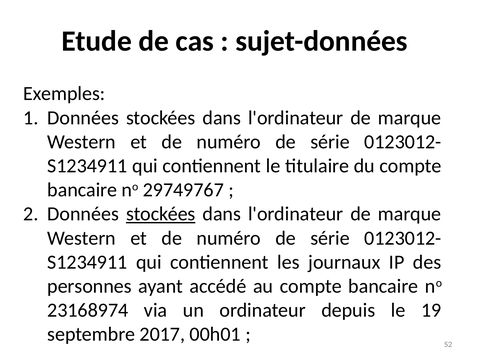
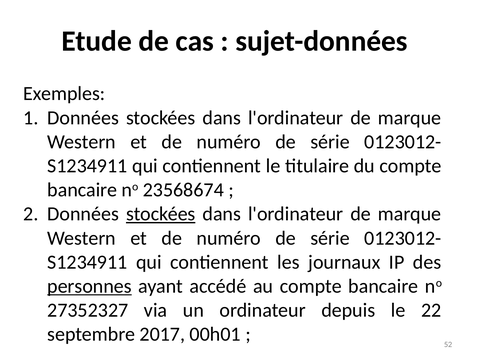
29749767: 29749767 -> 23568674
personnes underline: none -> present
23168974: 23168974 -> 27352327
19: 19 -> 22
